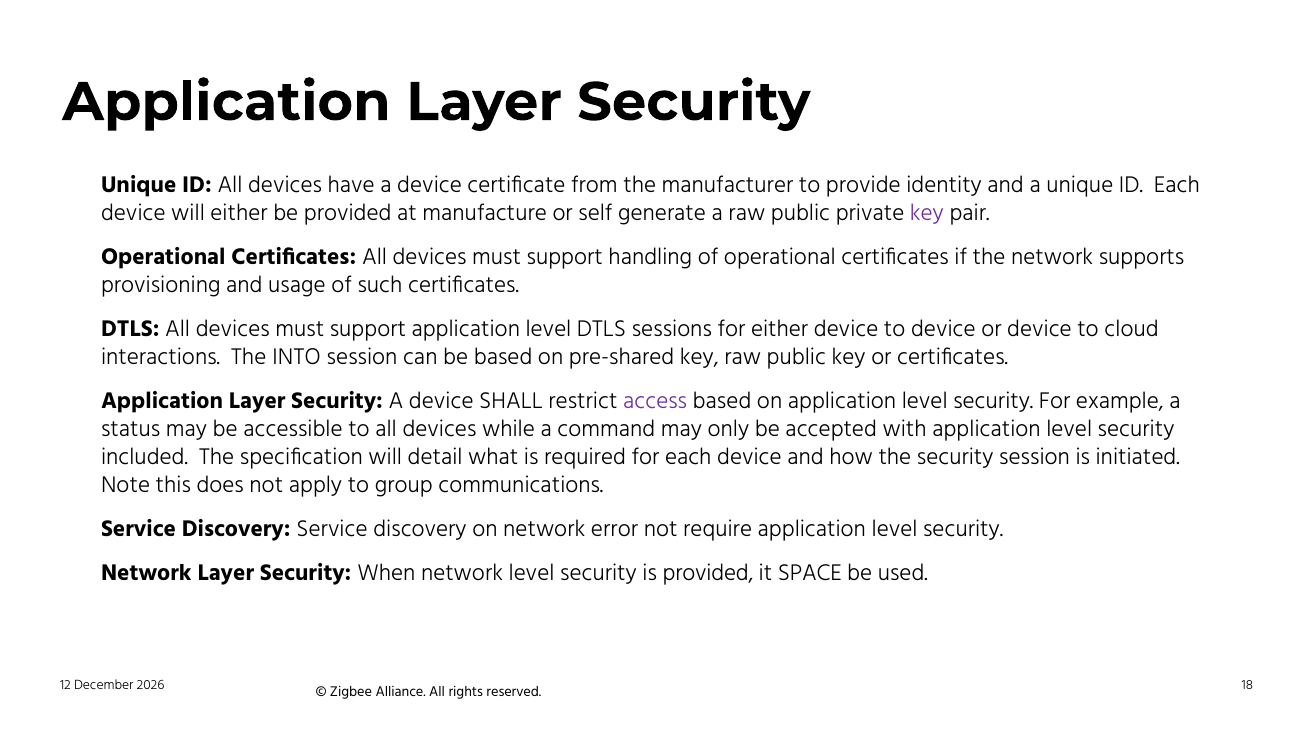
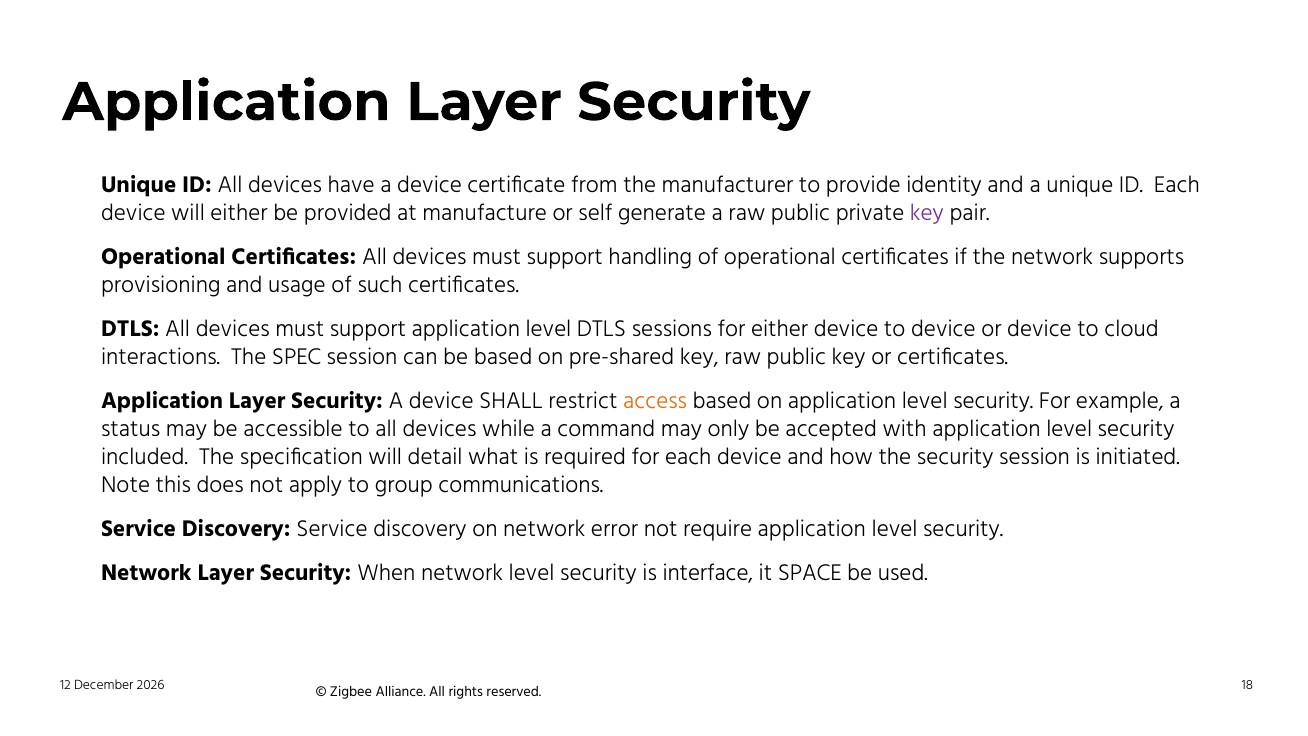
INTO: INTO -> SPEC
access colour: purple -> orange
is provided: provided -> interface
